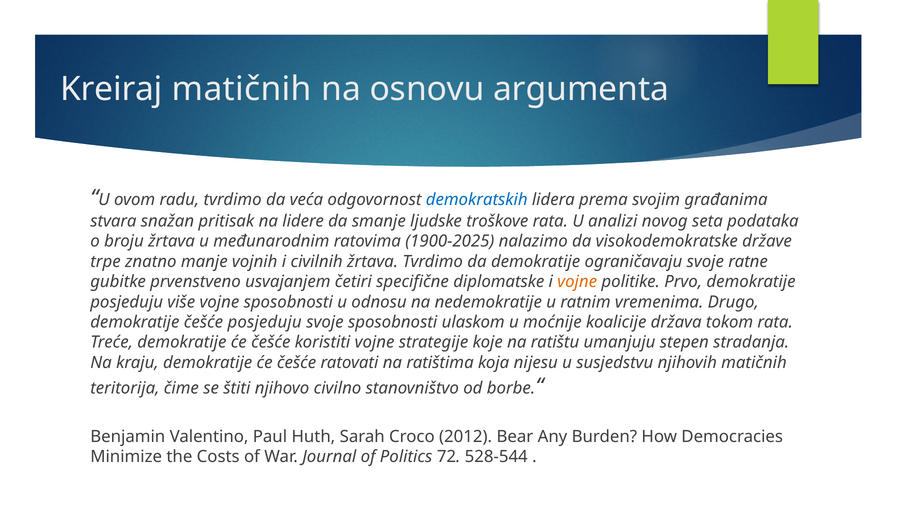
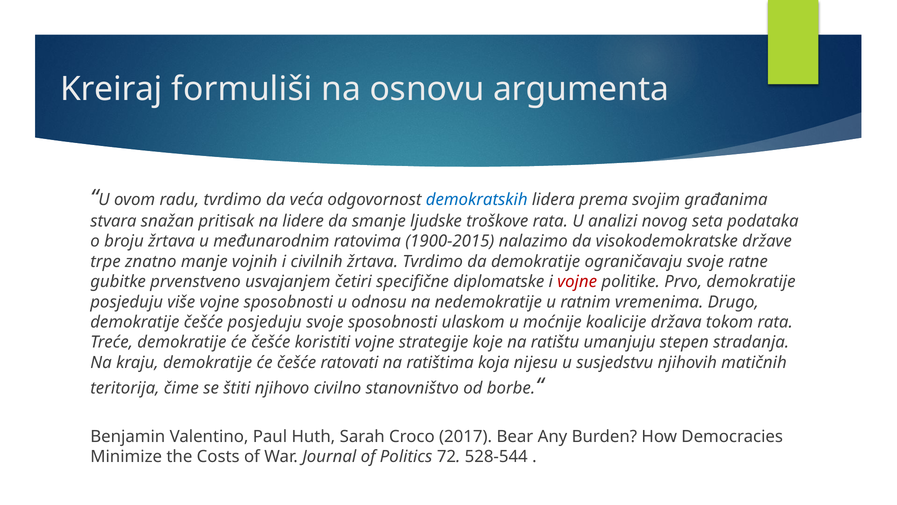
Kreiraj matičnih: matičnih -> formuliši
1900-2025: 1900-2025 -> 1900-2015
vojne at (577, 282) colour: orange -> red
2012: 2012 -> 2017
